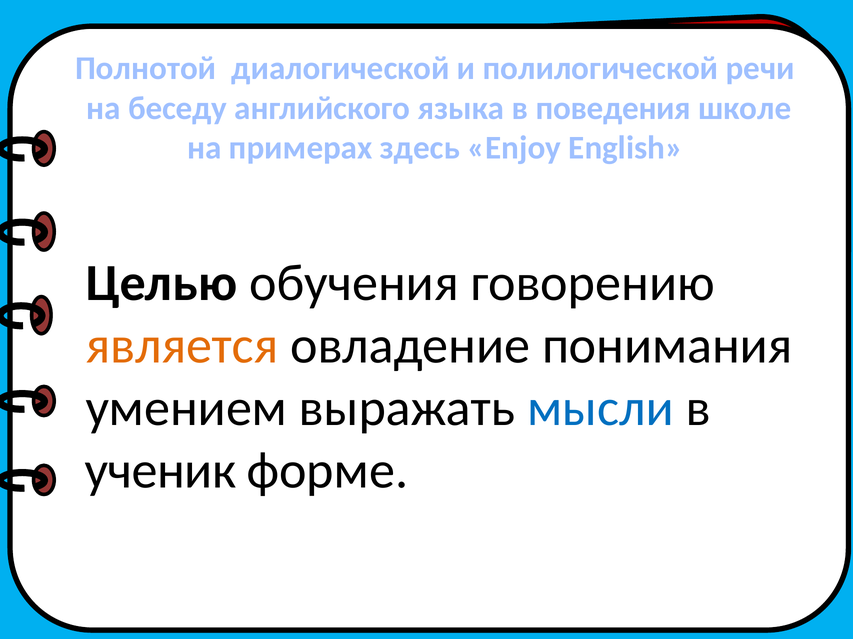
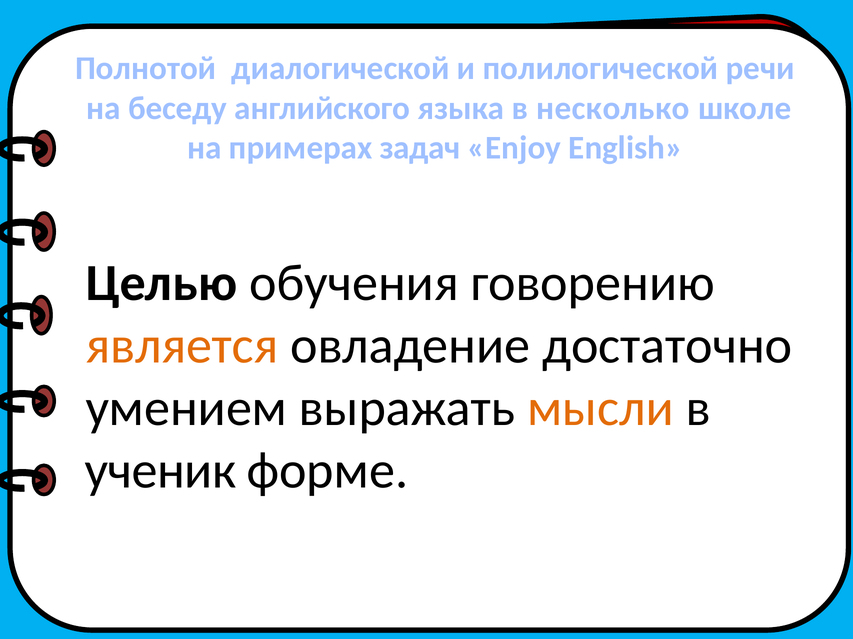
поведения: поведения -> несколько
здесь: здесь -> задач
понимания: понимания -> достаточно
мысли colour: blue -> orange
